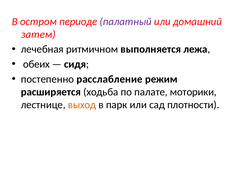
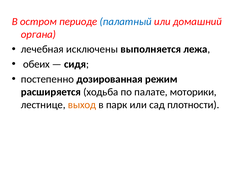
палатный colour: purple -> blue
затем: затем -> органа
ритмичном: ритмичном -> исключены
расслабление: расслабление -> дозированная
